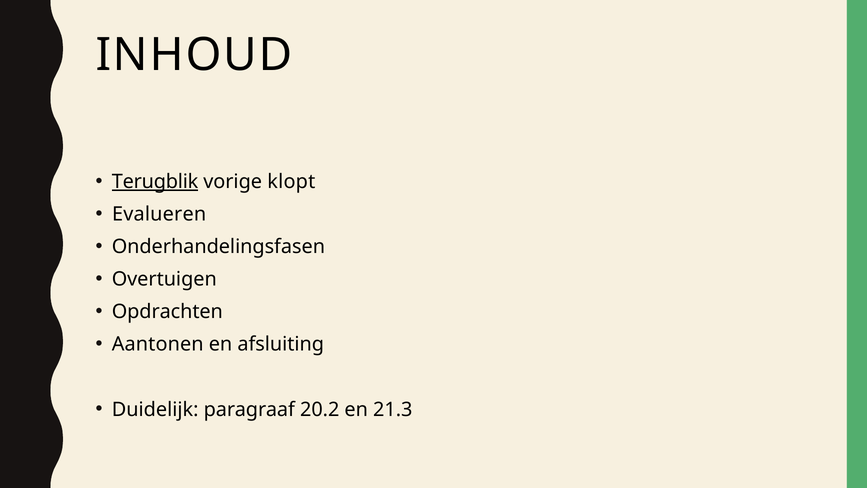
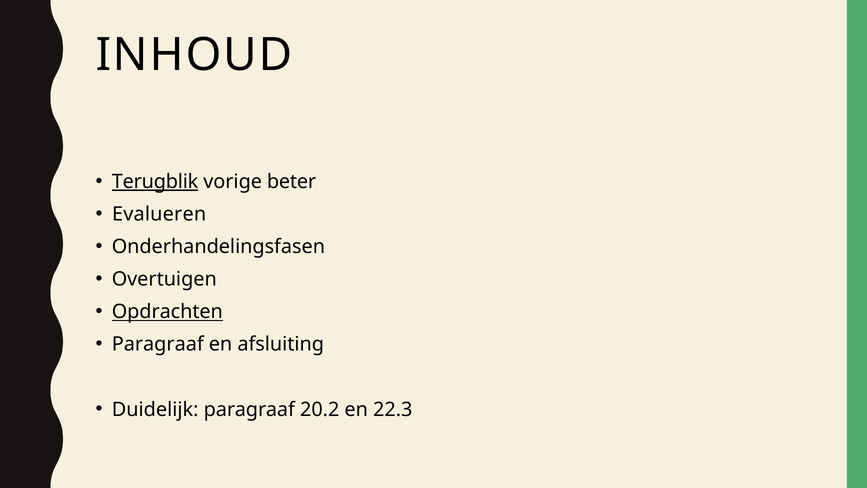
klopt: klopt -> beter
Opdrachten underline: none -> present
Aantonen at (158, 344): Aantonen -> Paragraaf
21.3: 21.3 -> 22.3
